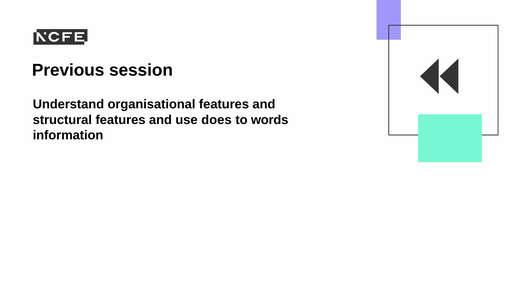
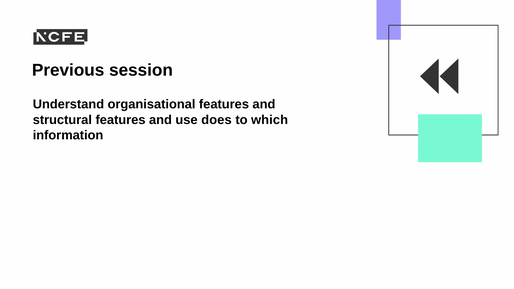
words: words -> which
